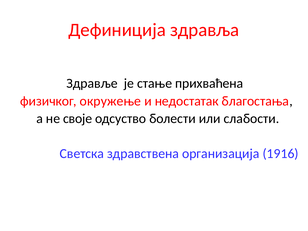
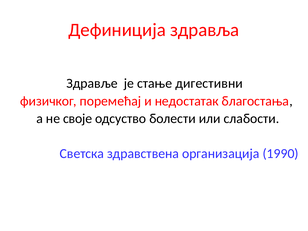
прихваћена: прихваћена -> дигестивни
окружење: окружење -> поремећај
1916: 1916 -> 1990
